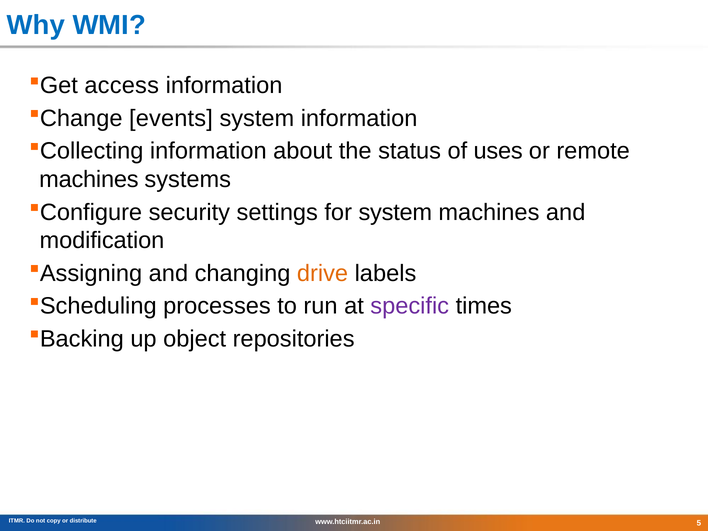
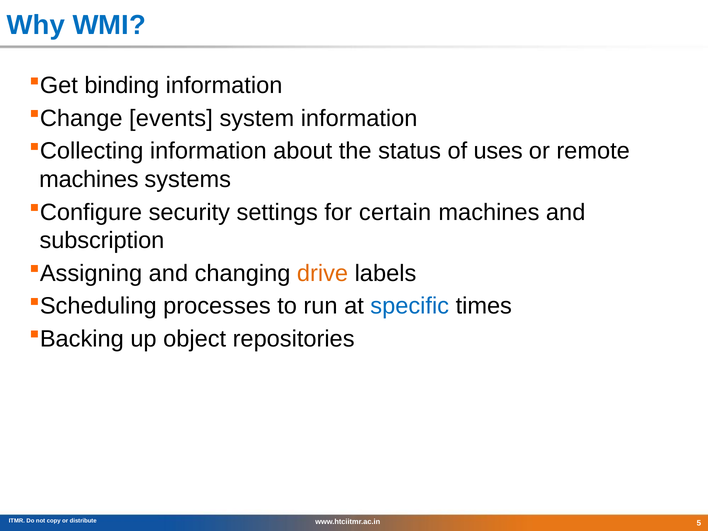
access: access -> binding
for system: system -> certain
modification: modification -> subscription
specific colour: purple -> blue
